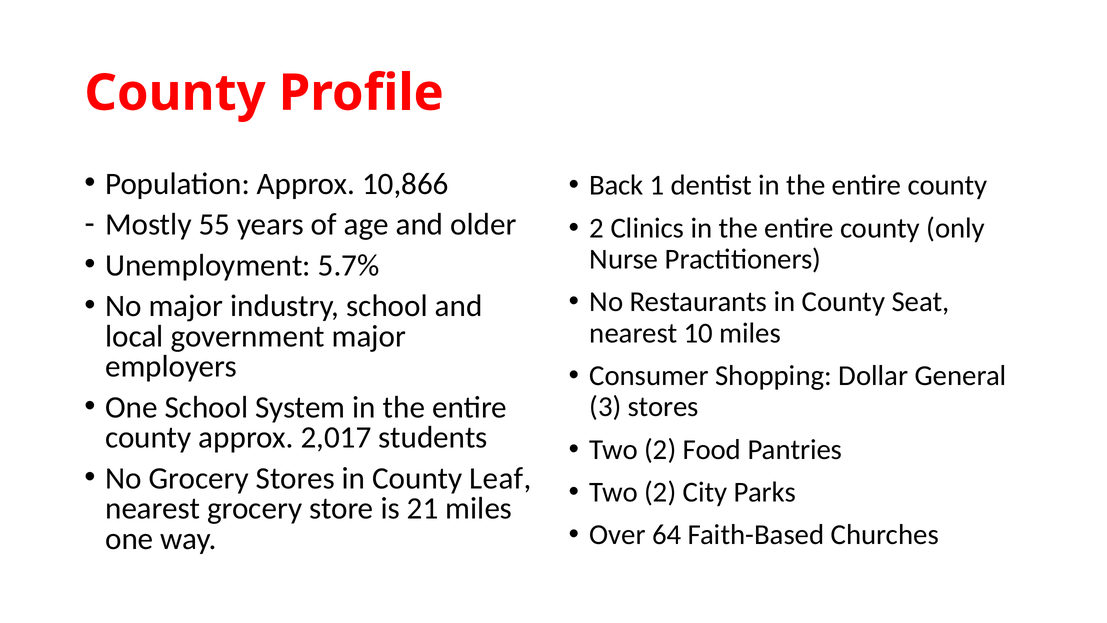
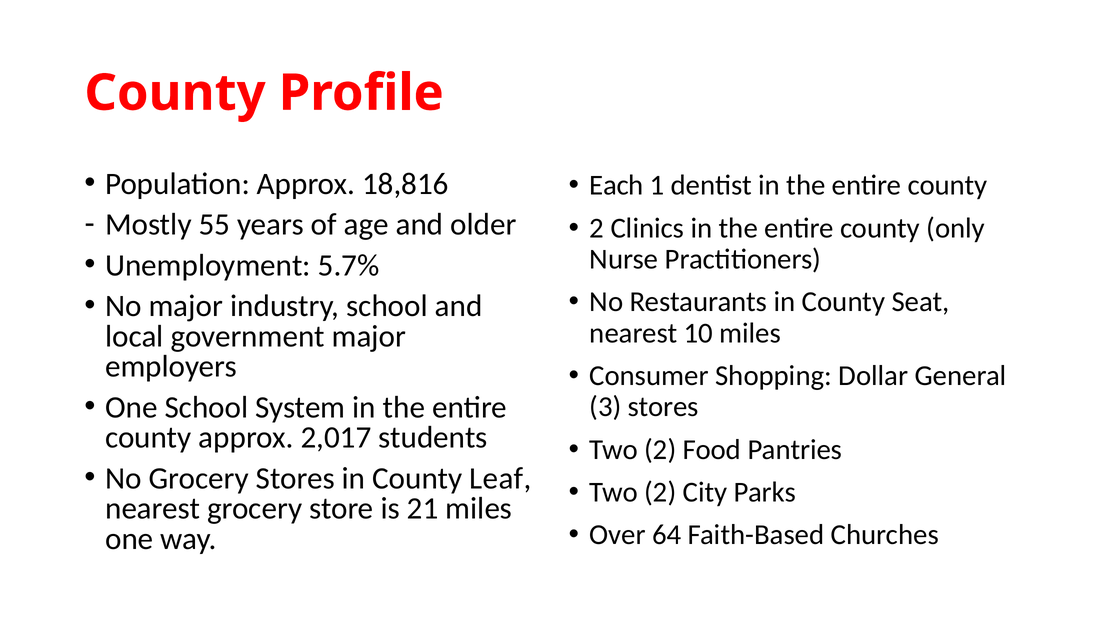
10,866: 10,866 -> 18,816
Back: Back -> Each
